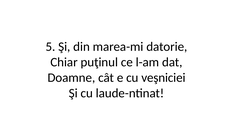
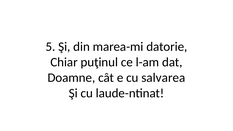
veşniciei: veşniciei -> salvarea
